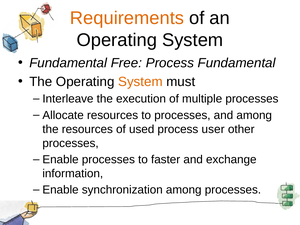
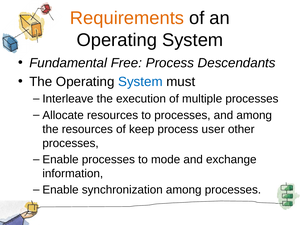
Process Fundamental: Fundamental -> Descendants
System at (140, 82) colour: orange -> blue
used: used -> keep
faster: faster -> mode
